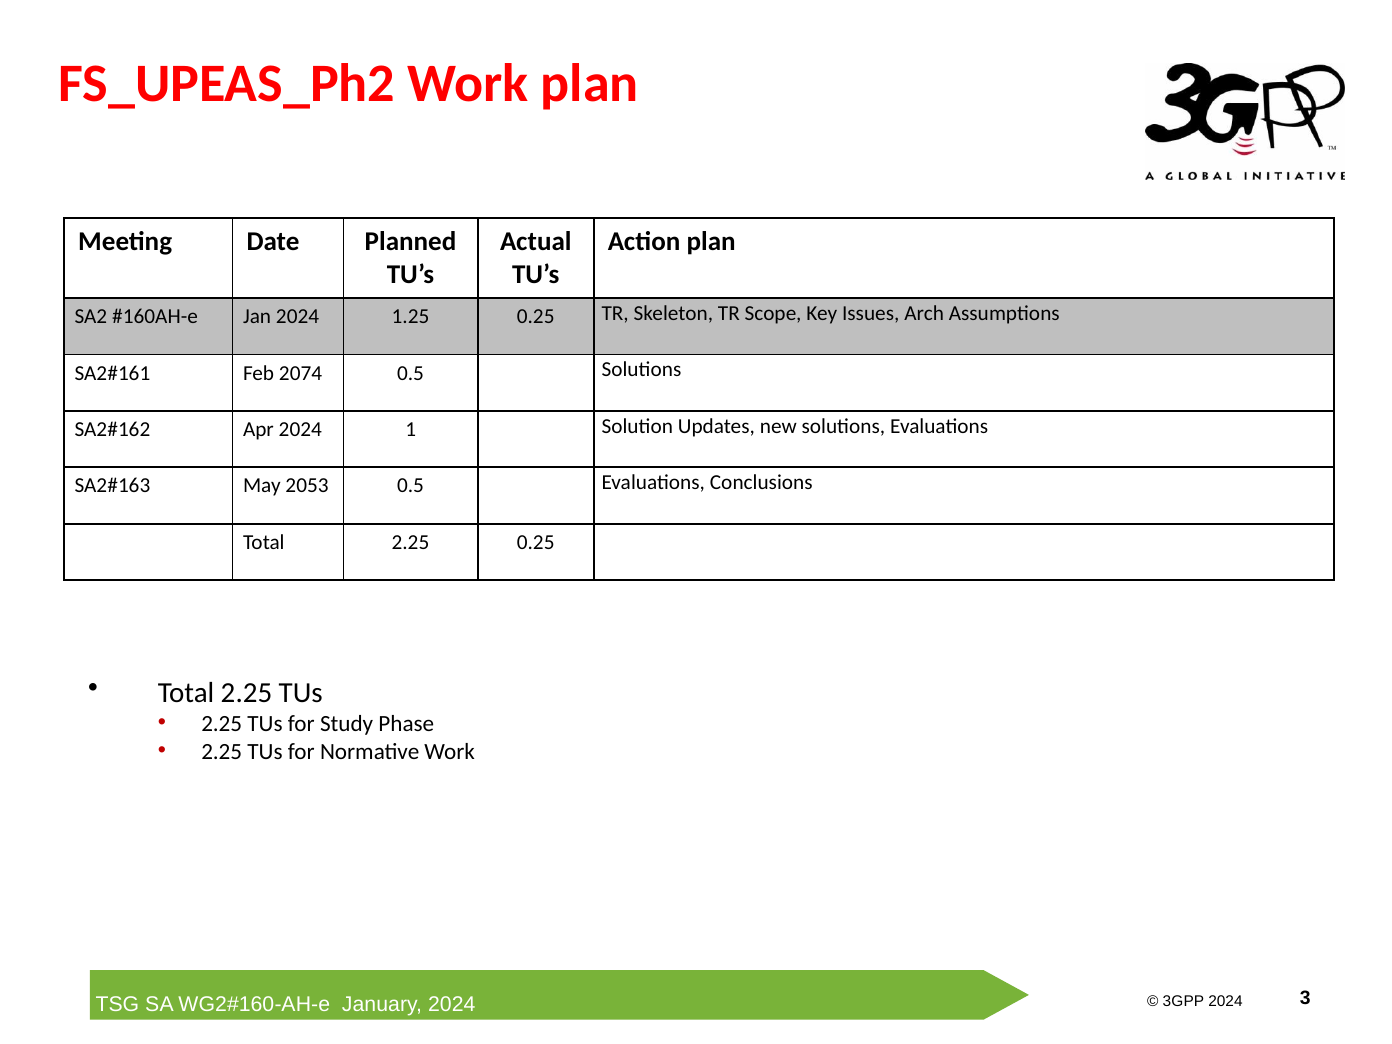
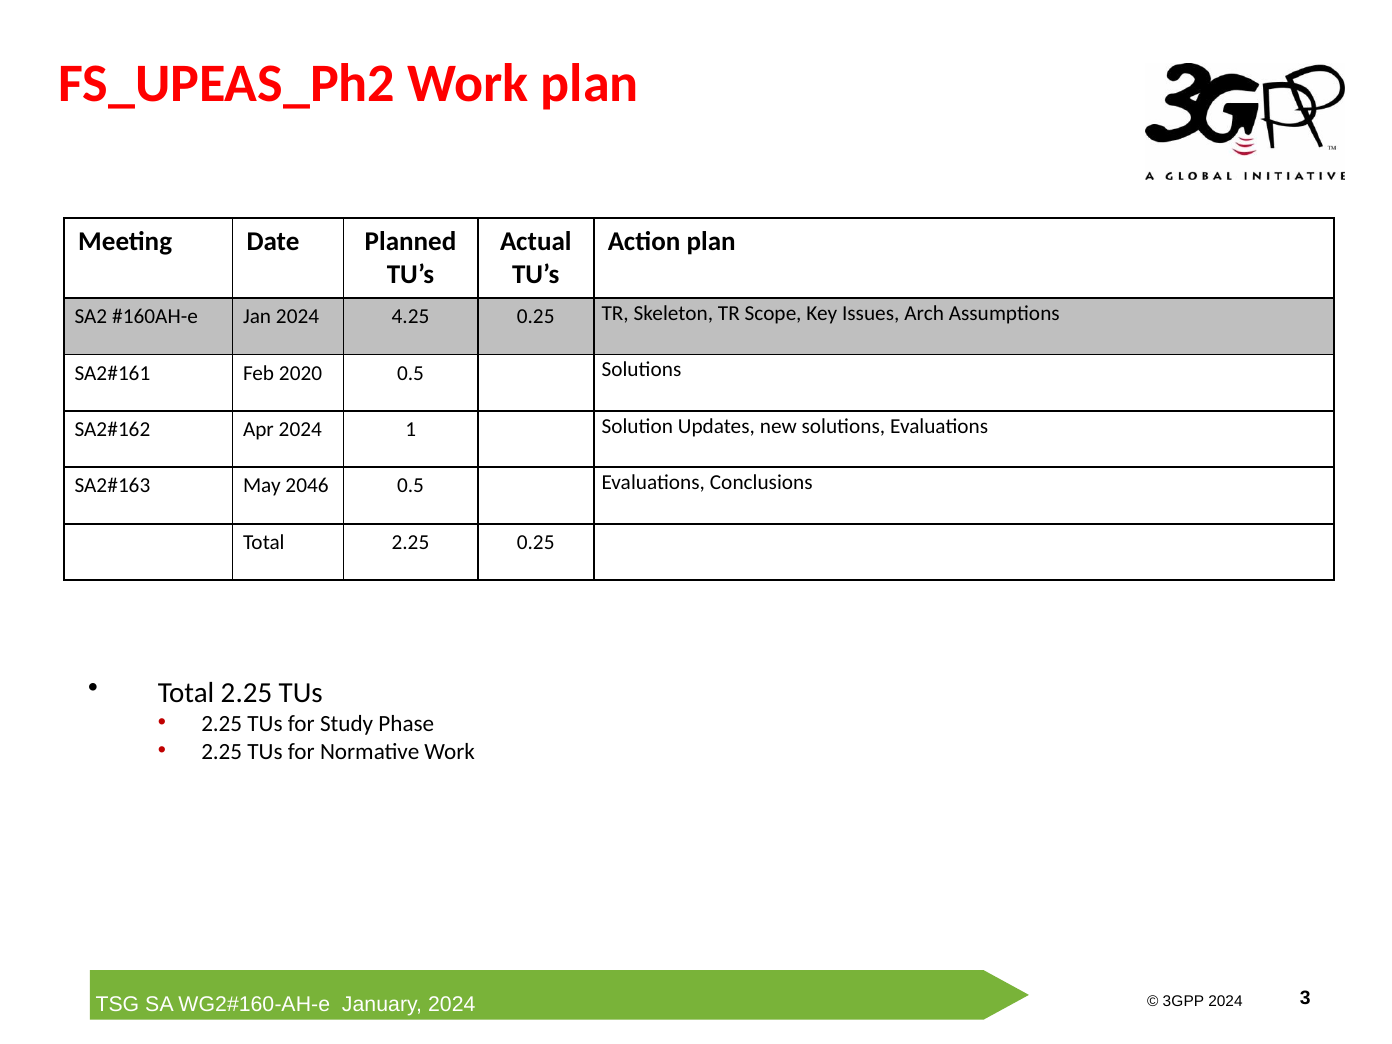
1.25: 1.25 -> 4.25
2074: 2074 -> 2020
2053: 2053 -> 2046
